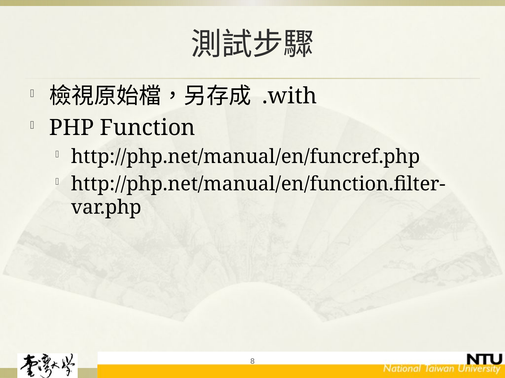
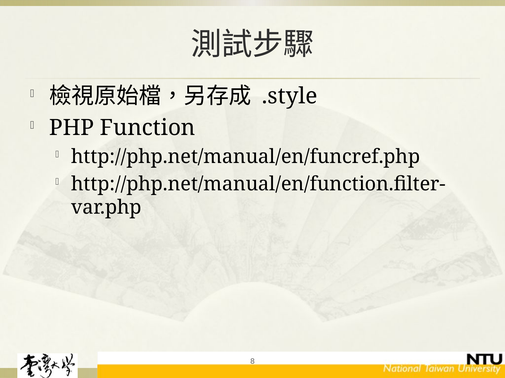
.with: .with -> .style
